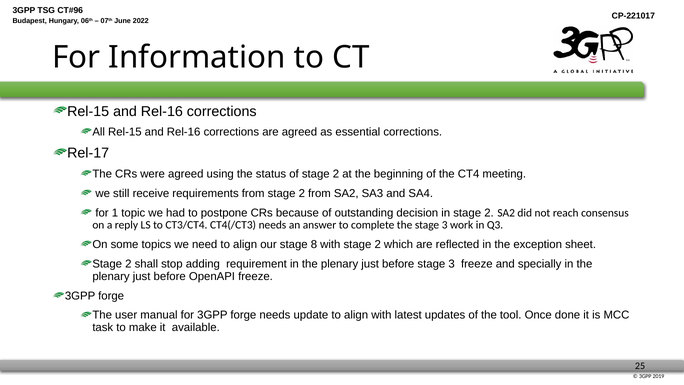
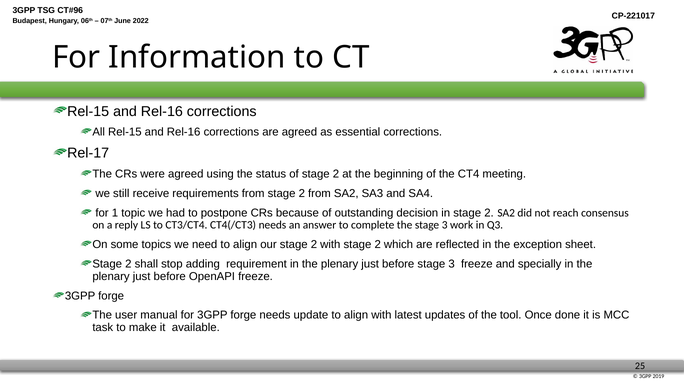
our stage 8: 8 -> 2
